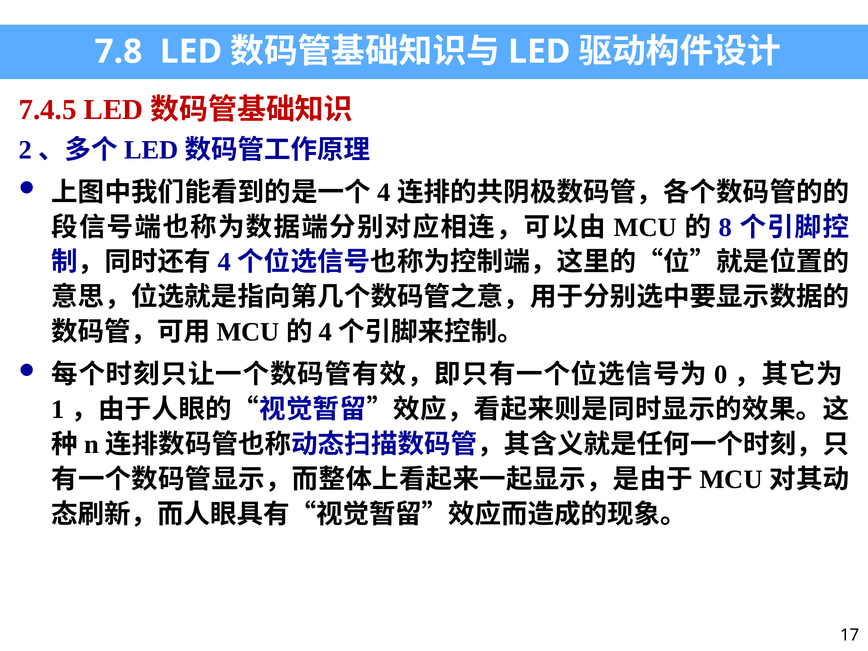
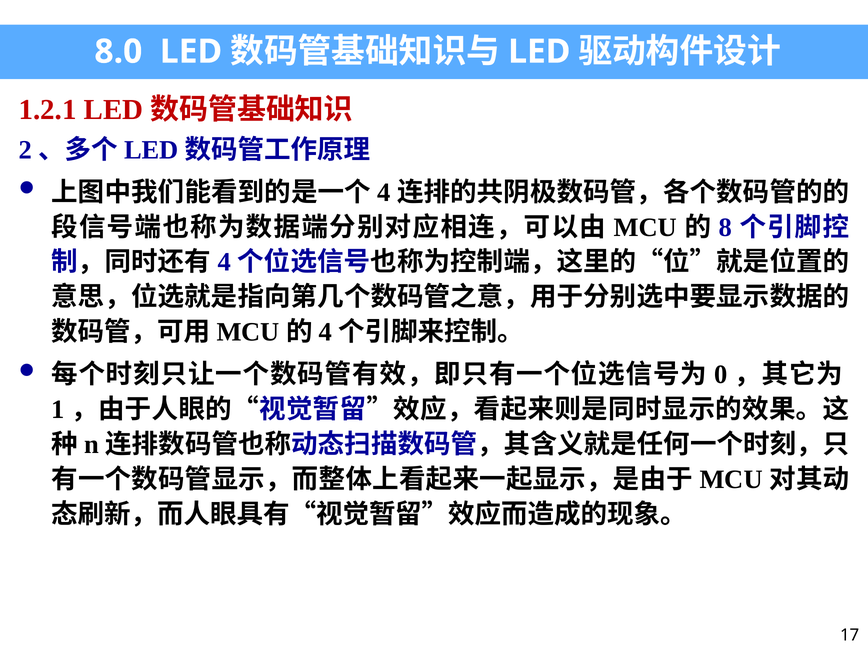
7.8: 7.8 -> 8.0
7.4.5: 7.4.5 -> 1.2.1
